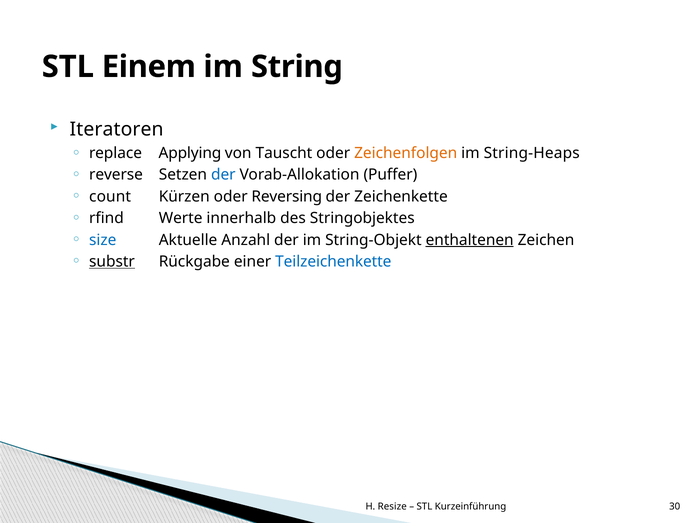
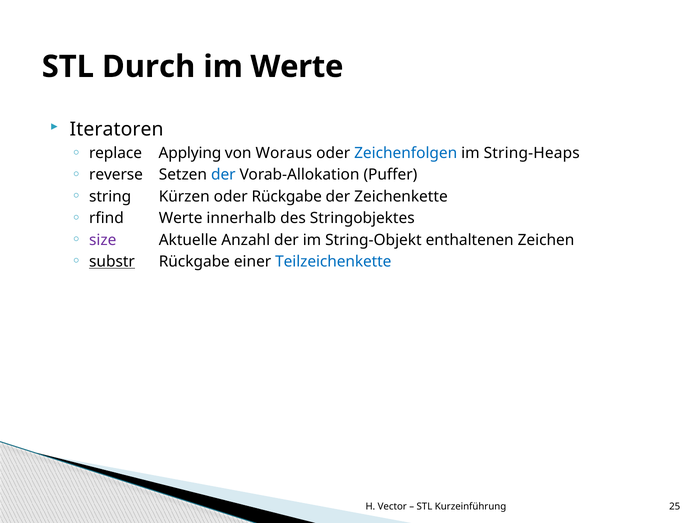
Einem: Einem -> Durch
im String: String -> Werte
Tauscht: Tauscht -> Woraus
Zeichenfolgen colour: orange -> blue
count: count -> string
oder Reversing: Reversing -> Rückgabe
size colour: blue -> purple
enthaltenen underline: present -> none
Resize: Resize -> Vector
30: 30 -> 25
